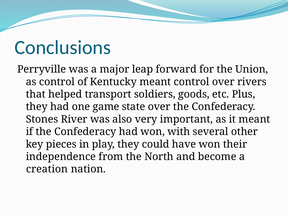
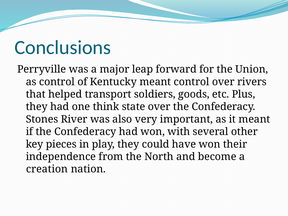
game: game -> think
